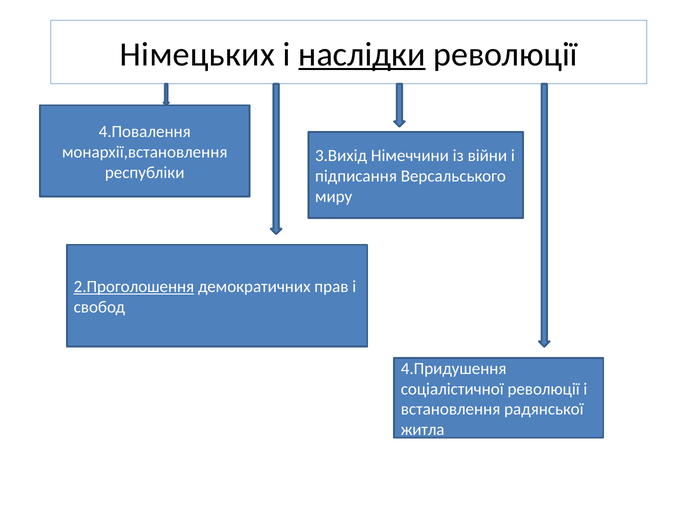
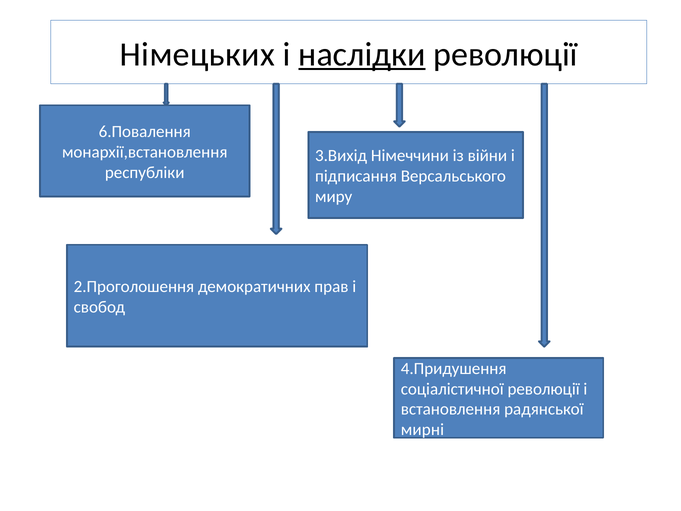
4.Повалення: 4.Повалення -> 6.Повалення
2.Проголошення underline: present -> none
житла: житла -> мирні
